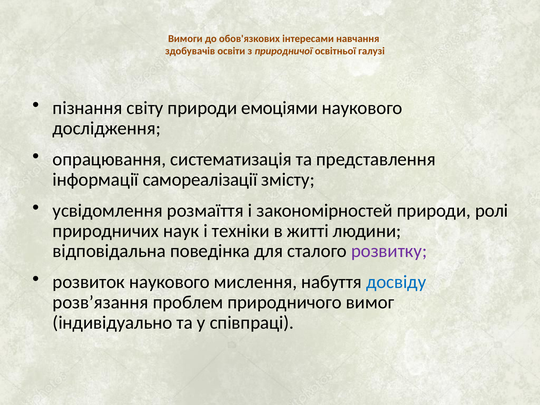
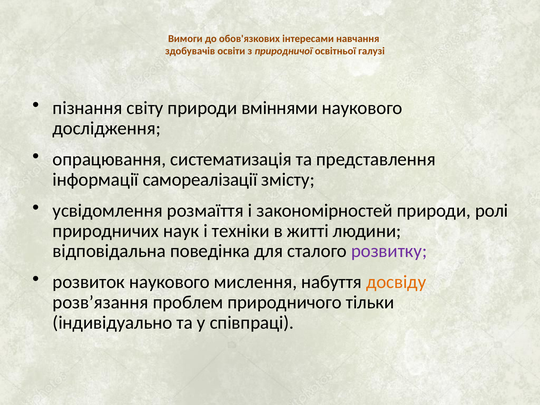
емоціями: емоціями -> вміннями
досвіду colour: blue -> orange
вимог: вимог -> тільки
